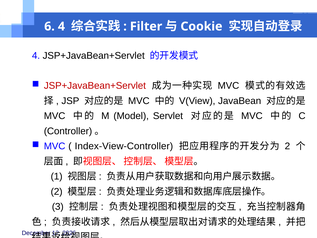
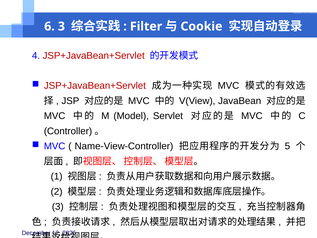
6 4: 4 -> 3
JSP+JavaBean+Servlet at (94, 55) colour: black -> red
Index-View-Controller: Index-View-Controller -> Name-View-Controller
2 at (287, 146): 2 -> 5
